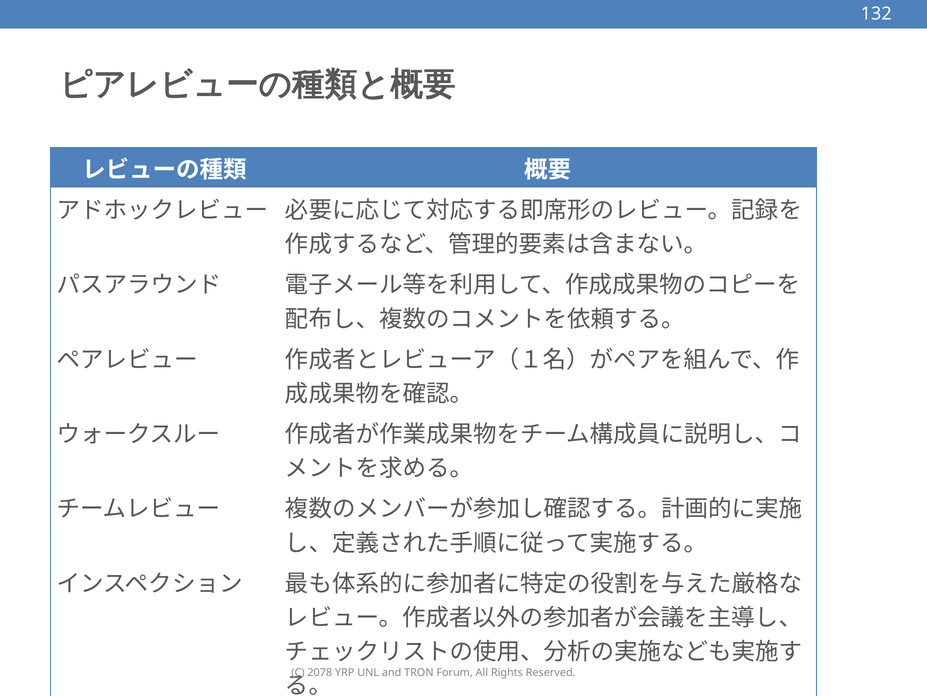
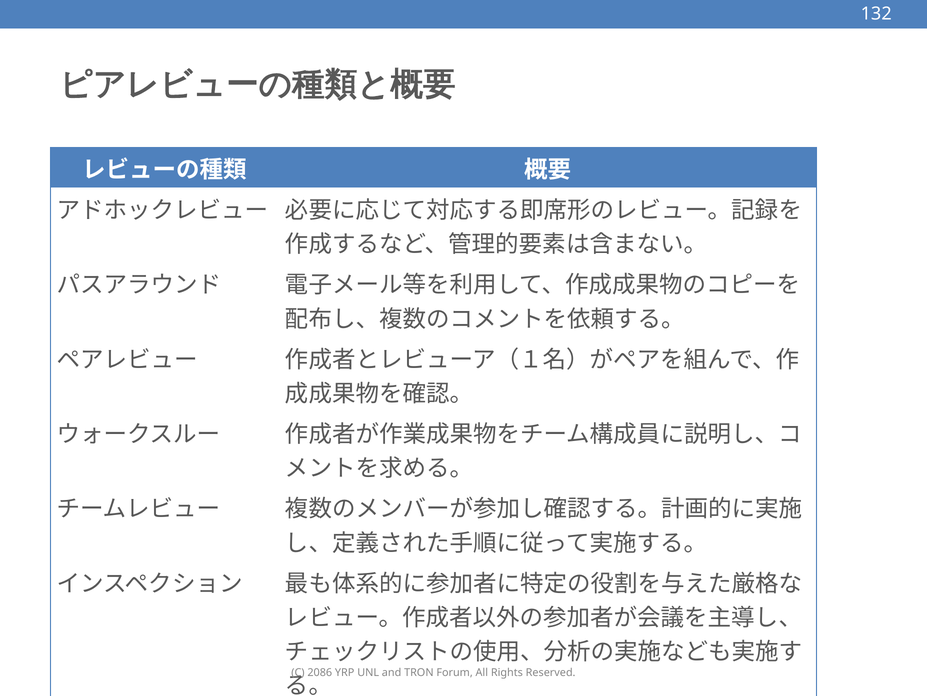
2078: 2078 -> 2086
